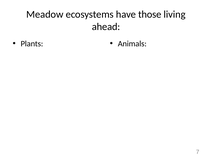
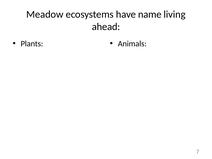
those: those -> name
